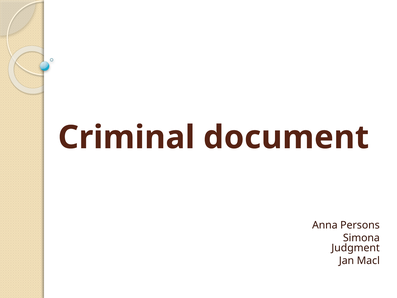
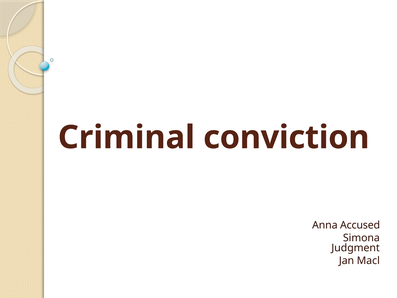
document: document -> conviction
Persons: Persons -> Accused
